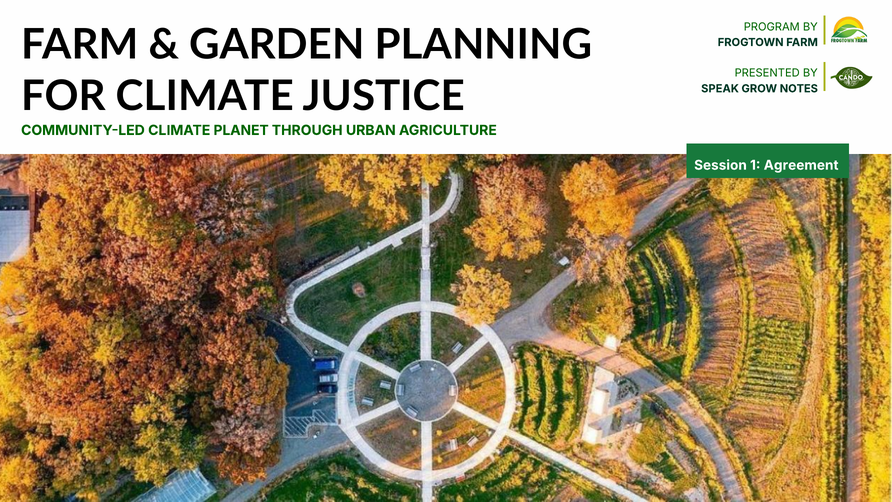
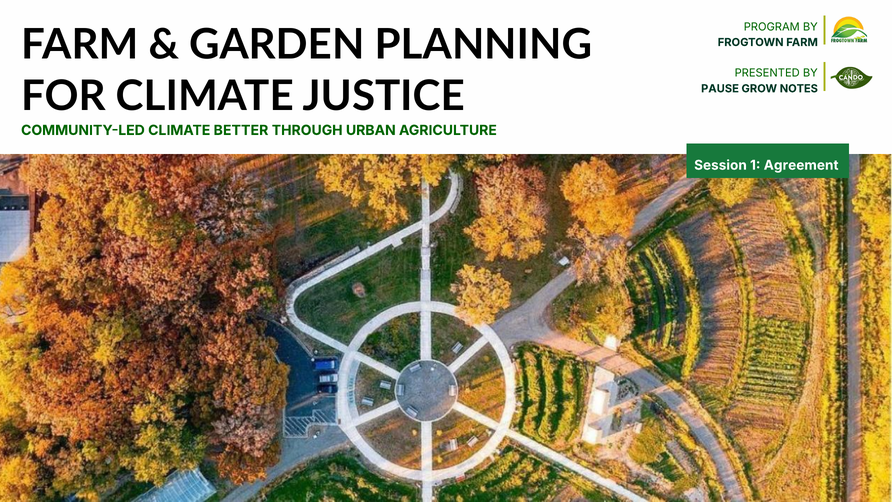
SPEAK: SPEAK -> PAUSE
PLANET: PLANET -> BETTER
